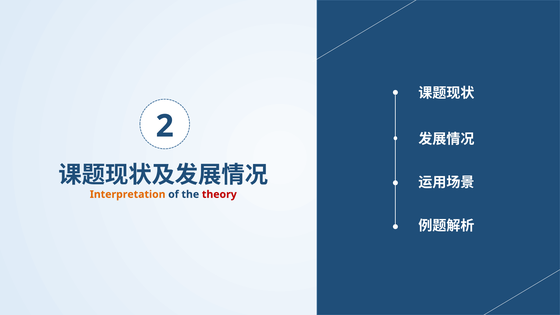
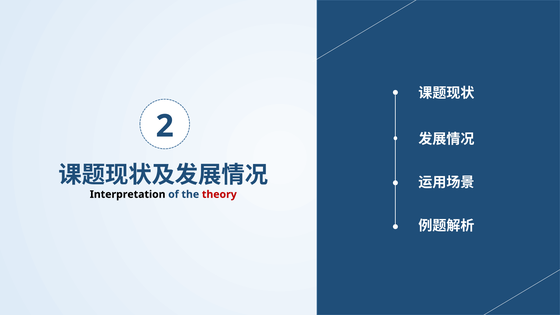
Interpretation colour: orange -> black
